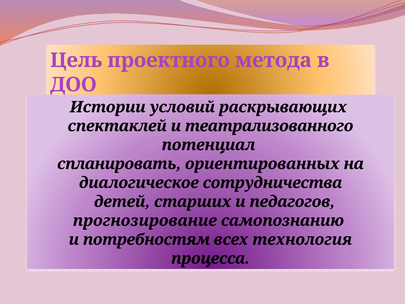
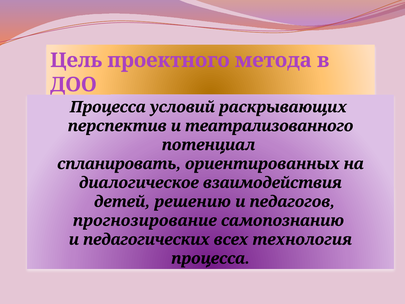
Истории at (108, 107): Истории -> Процесса
спектаклей: спектаклей -> перспектив
сотрудничества: сотрудничества -> взаимодействия
старших: старших -> решению
потребностям: потребностям -> педагогических
